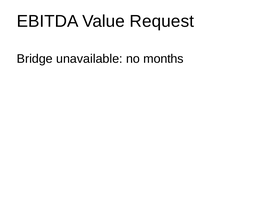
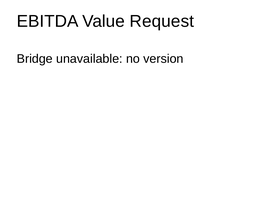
months: months -> version
